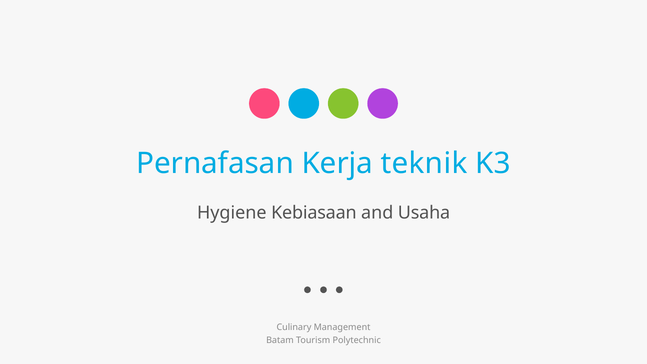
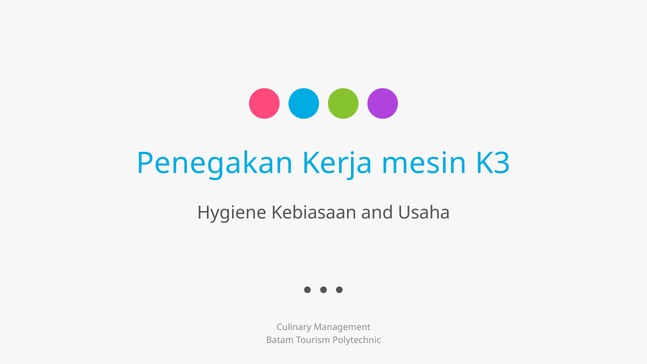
Pernafasan: Pernafasan -> Penegakan
teknik: teknik -> mesin
